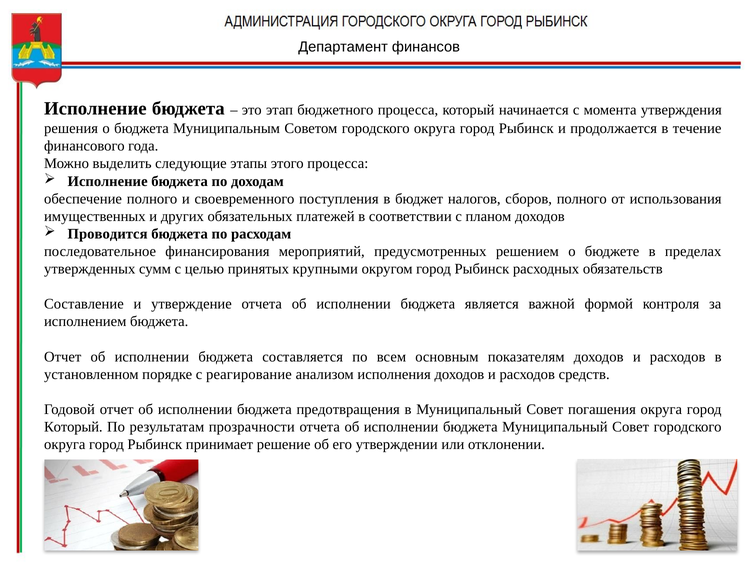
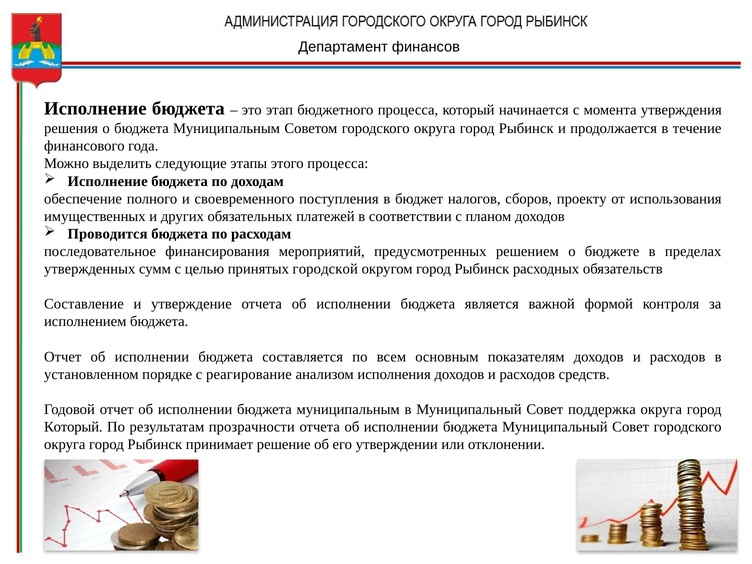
сборов полного: полного -> проекту
крупными: крупными -> городской
исполнении бюджета предотвращения: предотвращения -> муниципальным
погашения: погашения -> поддержка
